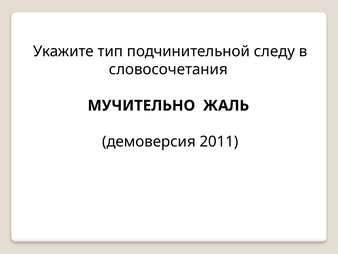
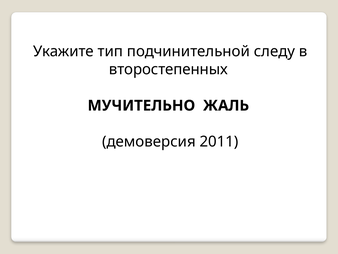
словосочетания: словосочетания -> второстепенных
